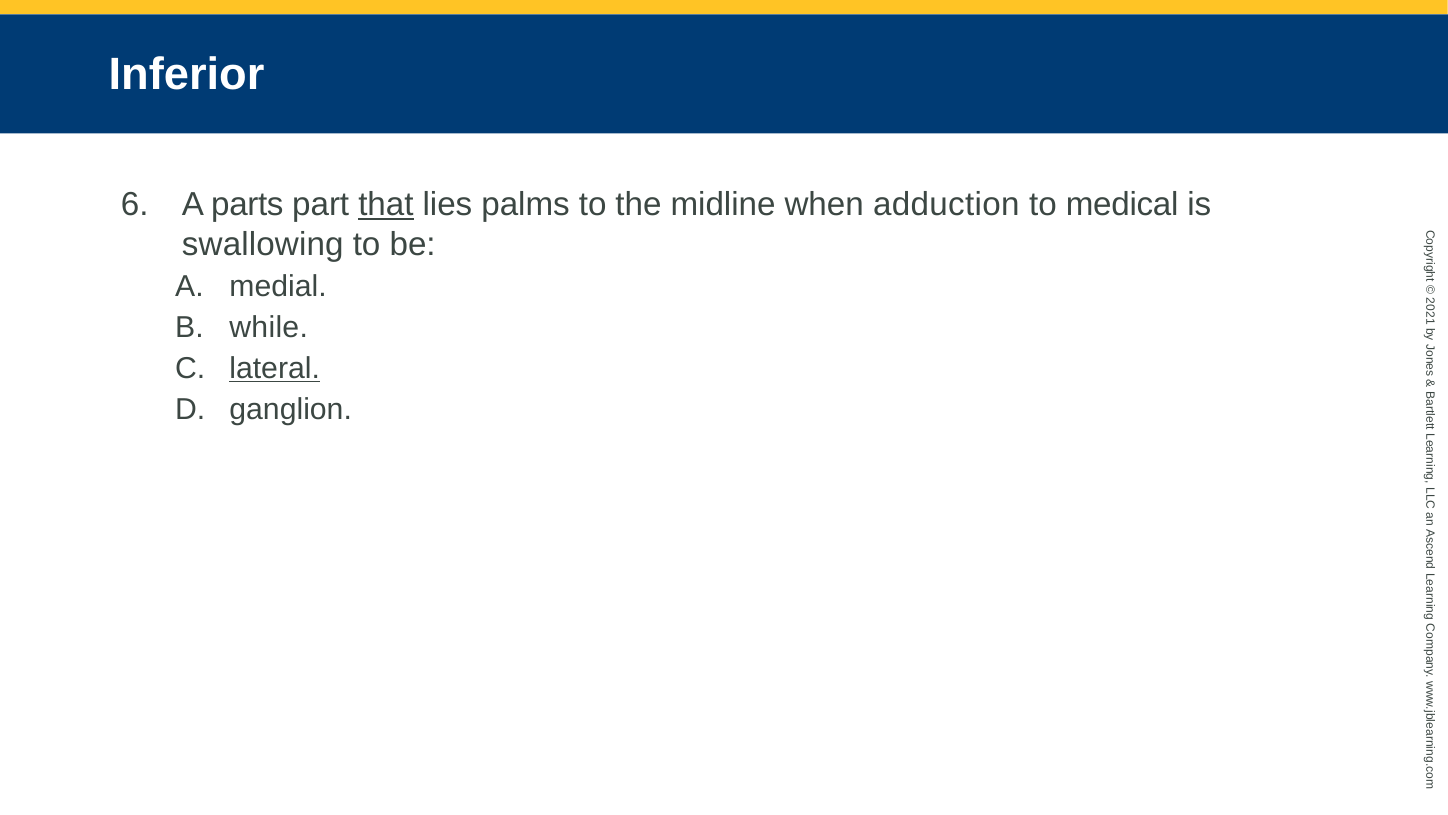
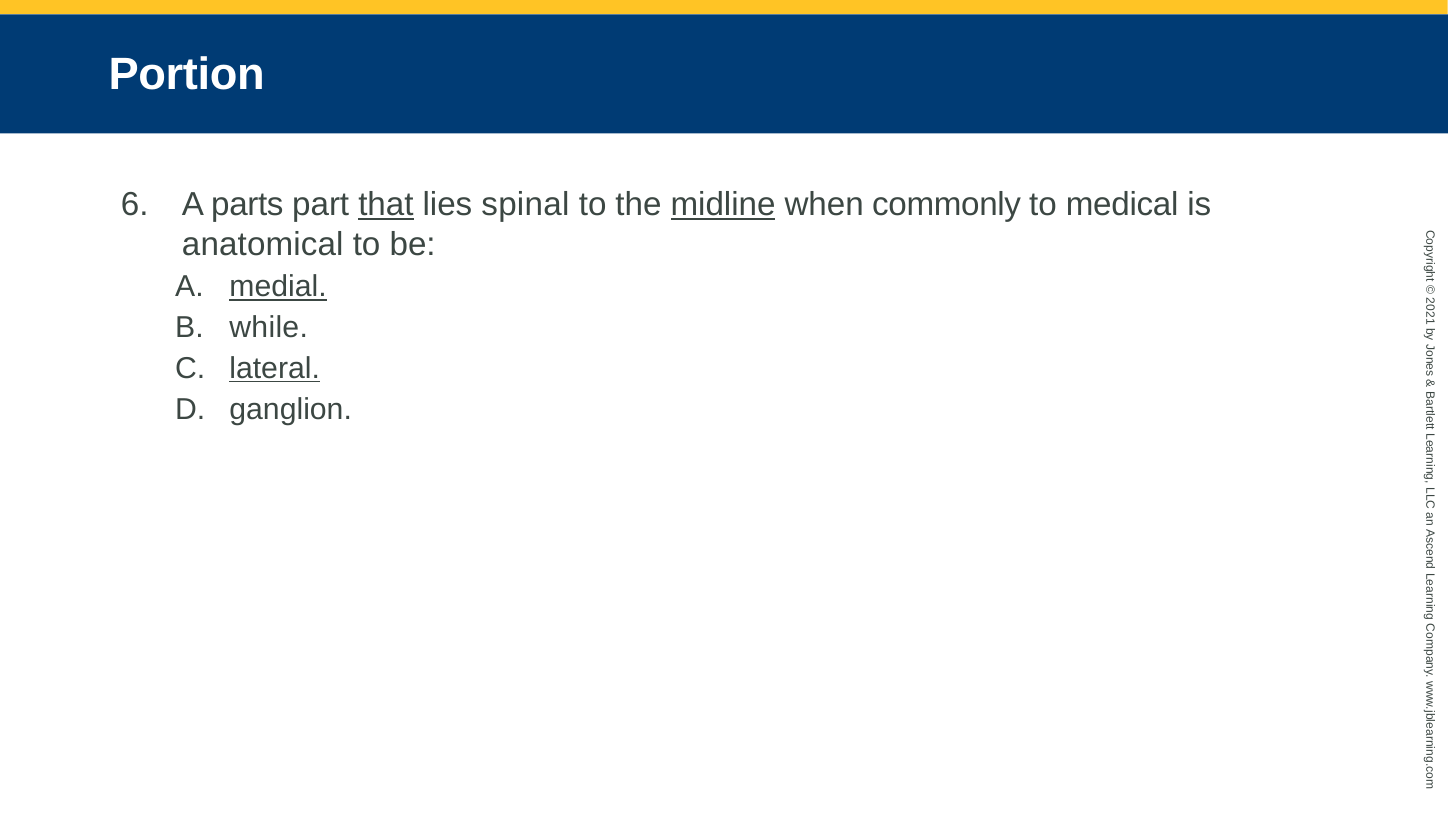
Inferior: Inferior -> Portion
palms: palms -> spinal
midline underline: none -> present
adduction: adduction -> commonly
swallowing: swallowing -> anatomical
medial underline: none -> present
